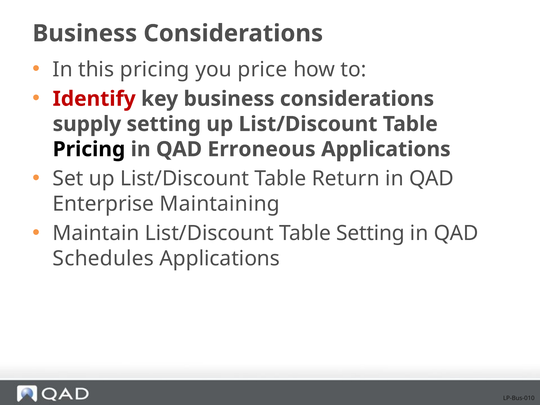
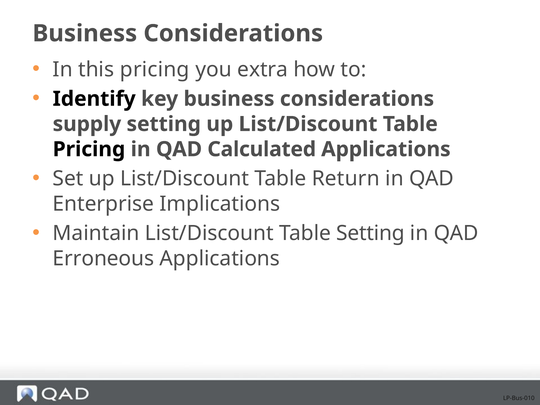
price: price -> extra
Identify colour: red -> black
Erroneous: Erroneous -> Calculated
Maintaining: Maintaining -> Implications
Schedules: Schedules -> Erroneous
